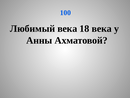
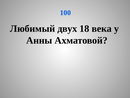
Любимый века: века -> двух
